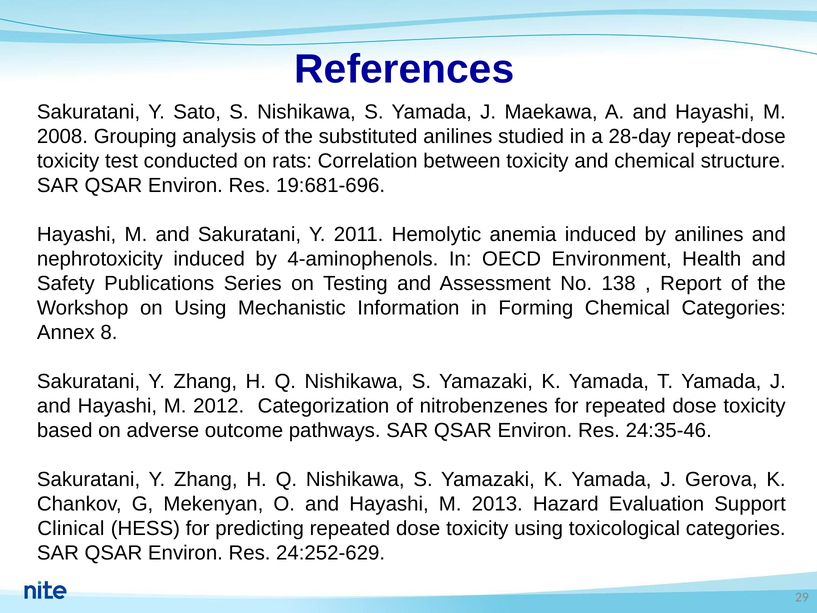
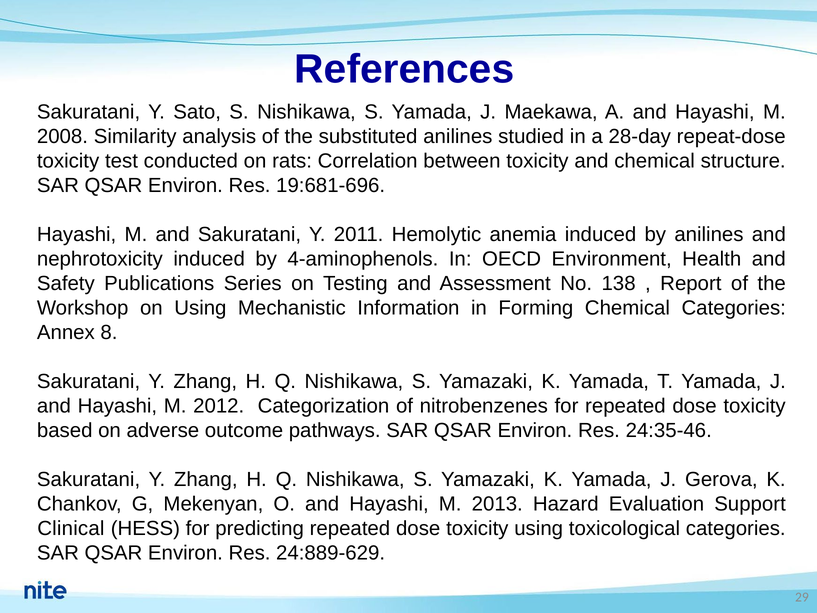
Grouping: Grouping -> Similarity
24:252-629: 24:252-629 -> 24:889-629
